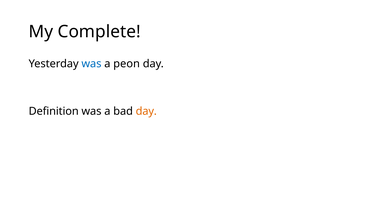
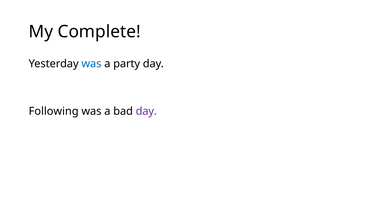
peon: peon -> party
Definition: Definition -> Following
day at (146, 111) colour: orange -> purple
